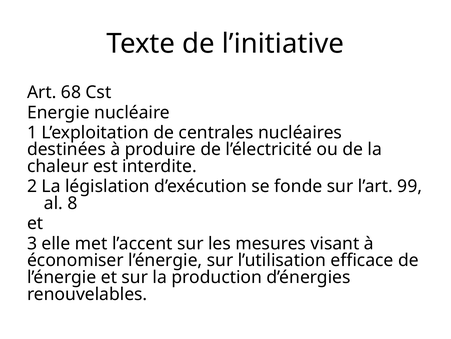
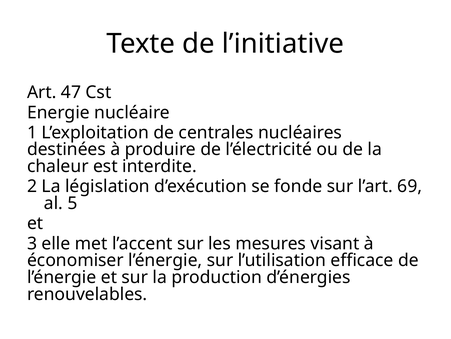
68: 68 -> 47
99: 99 -> 69
8: 8 -> 5
